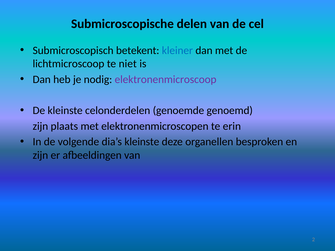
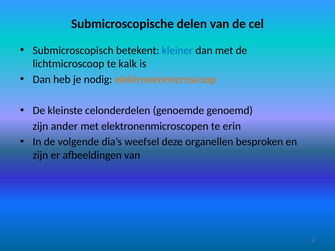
niet: niet -> kalk
elektronenmicroscoop colour: purple -> orange
plaats: plaats -> ander
dia’s kleinste: kleinste -> weefsel
